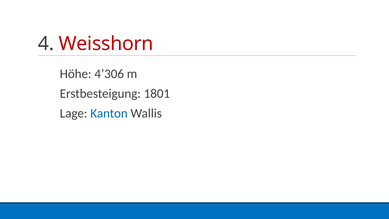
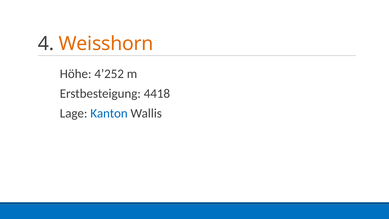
Weisshorn colour: red -> orange
4’306: 4’306 -> 4’252
1801: 1801 -> 4418
